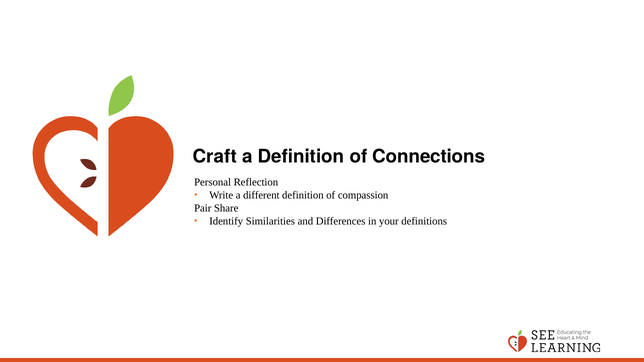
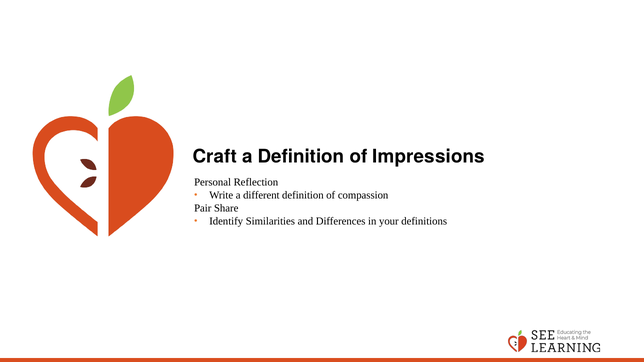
Connections: Connections -> Impressions
